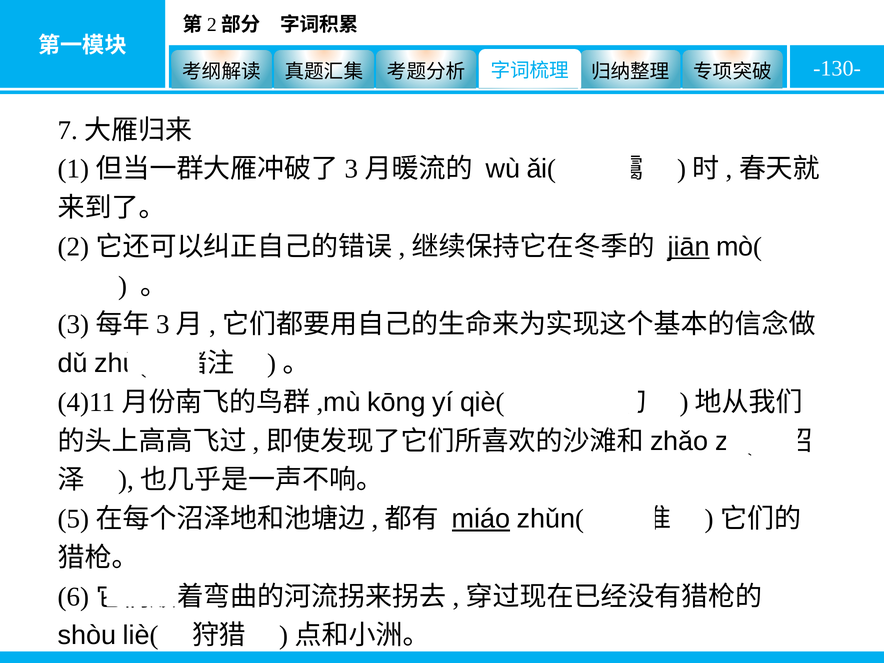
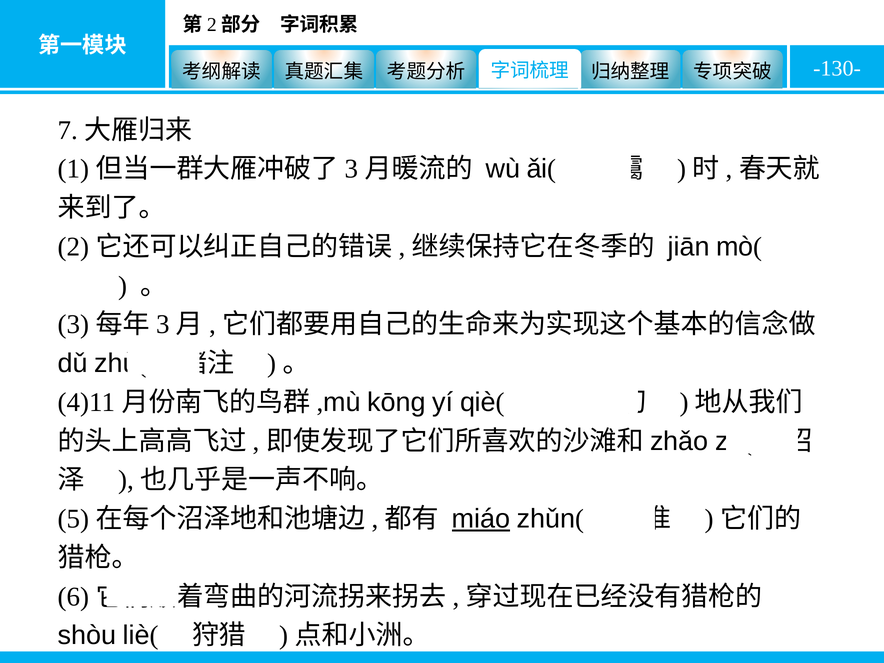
jiān underline: present -> none
